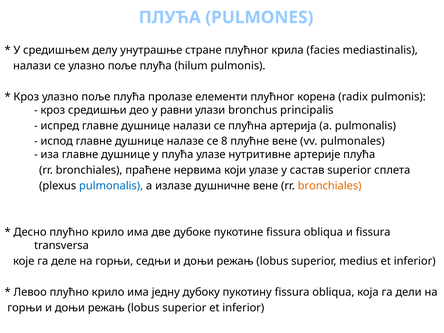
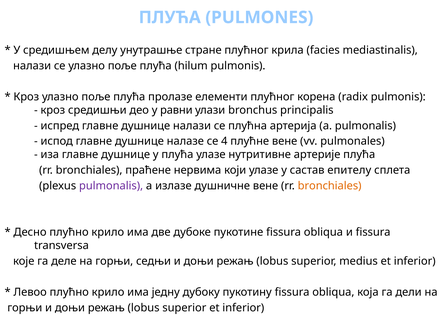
8: 8 -> 4
састав superior: superior -> епителу
pulmonalis at (111, 186) colour: blue -> purple
